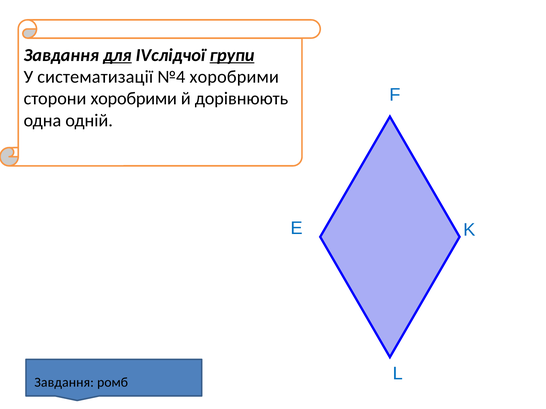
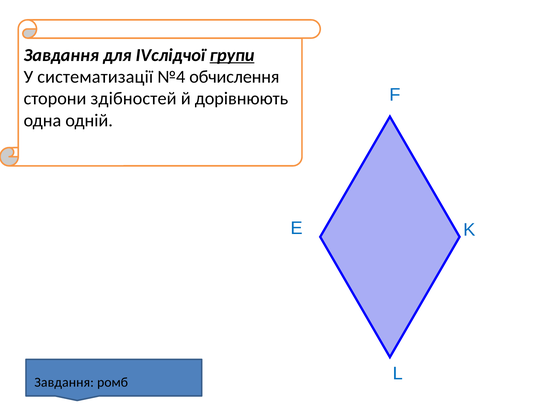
для underline: present -> none
№4 хоробрими: хоробрими -> обчислення
сторони хоробрими: хоробрими -> здібностей
